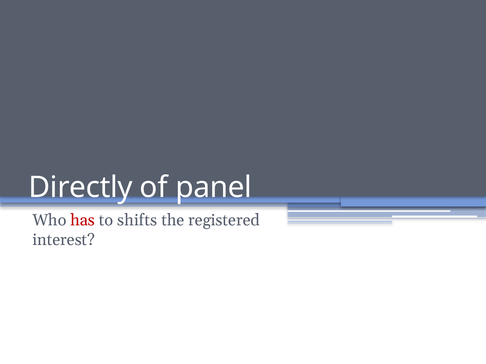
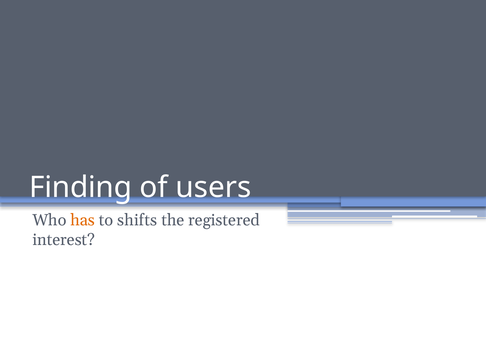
Directly: Directly -> Finding
panel: panel -> users
has colour: red -> orange
